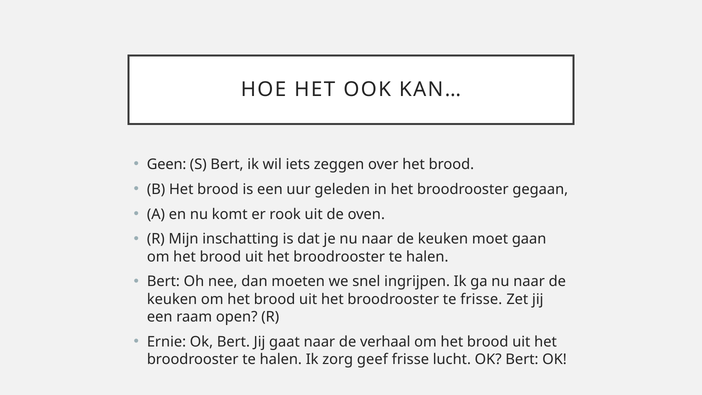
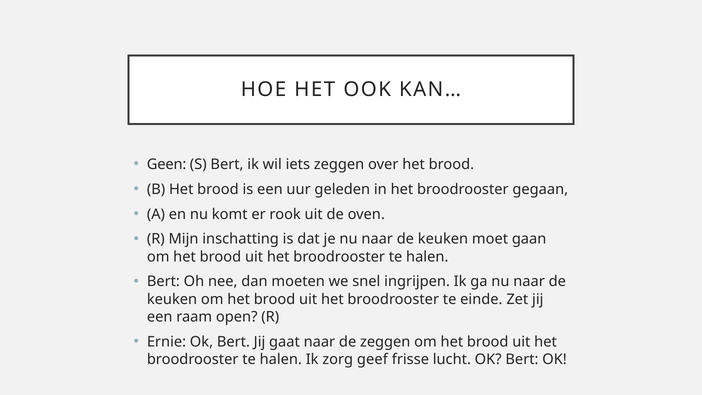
te frisse: frisse -> einde
de verhaal: verhaal -> zeggen
